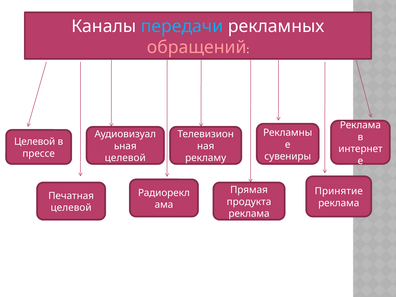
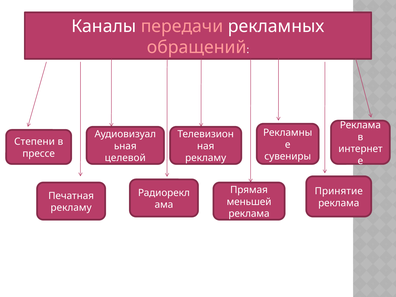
передачи colour: light blue -> pink
Целевой at (35, 142): Целевой -> Степени
продукта: продукта -> меньшей
целевой at (71, 208): целевой -> рекламу
